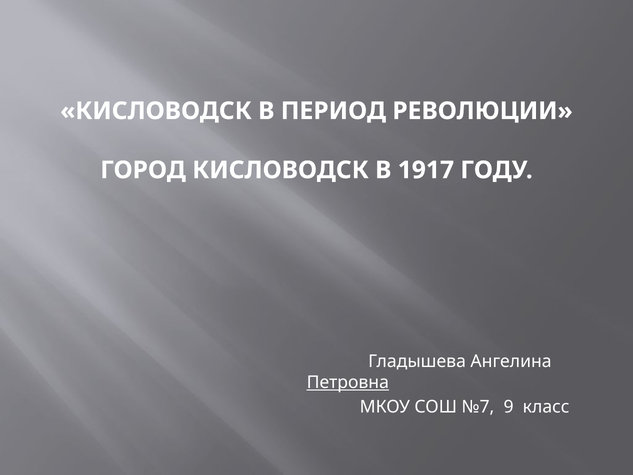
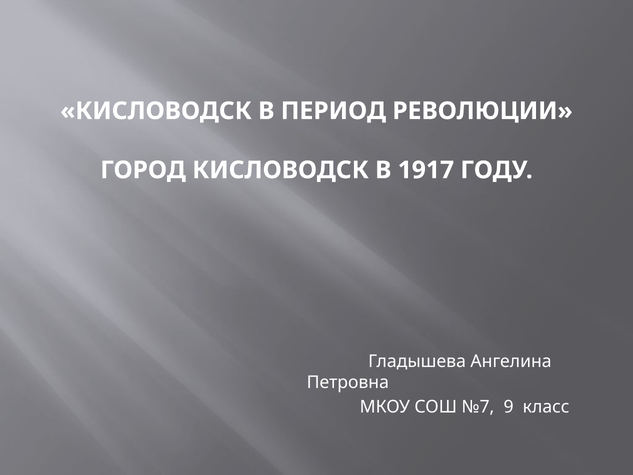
Петровна underline: present -> none
